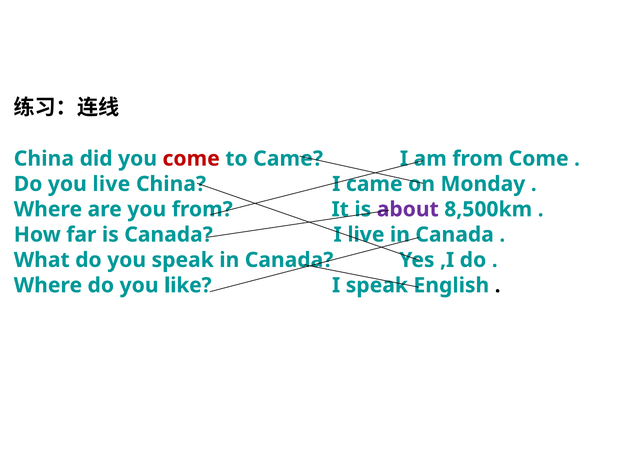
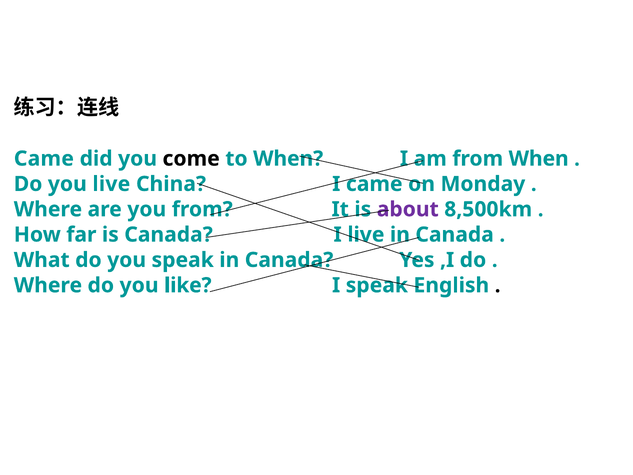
China at (44, 159): China -> Came
come at (191, 159) colour: red -> black
to Came: Came -> When
from Come: Come -> When
